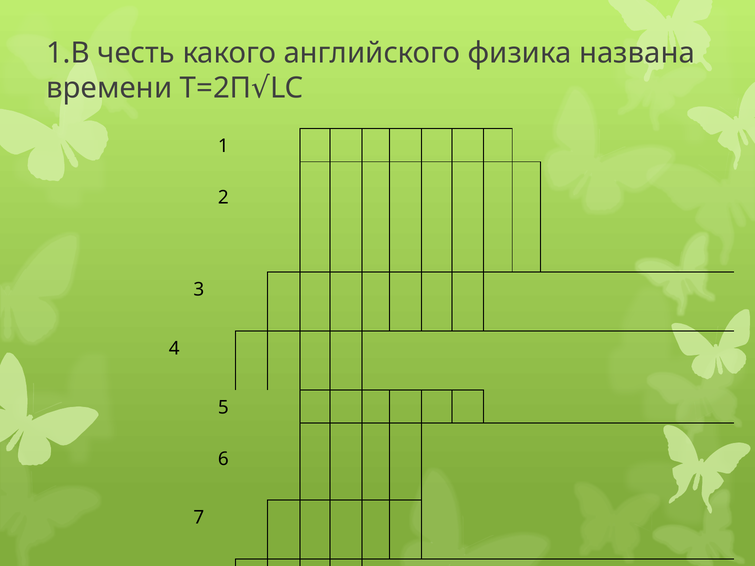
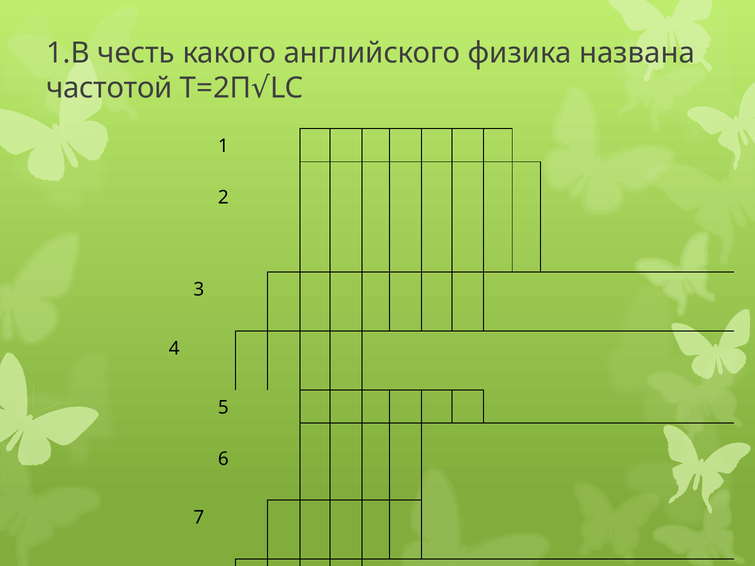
времени: времени -> частотой
